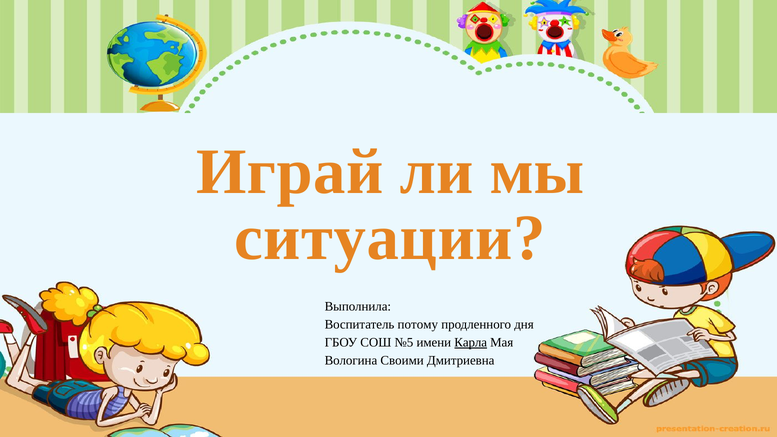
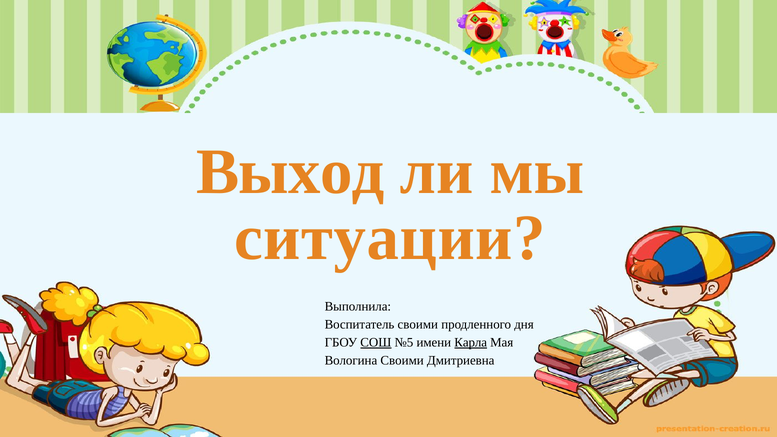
Играй: Играй -> Выход
Воспитатель потому: потому -> своими
СОШ underline: none -> present
